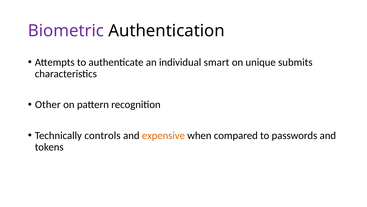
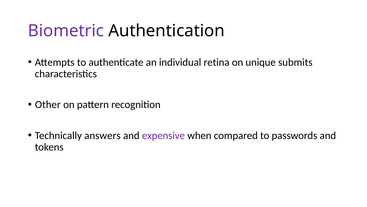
smart: smart -> retina
controls: controls -> answers
expensive colour: orange -> purple
